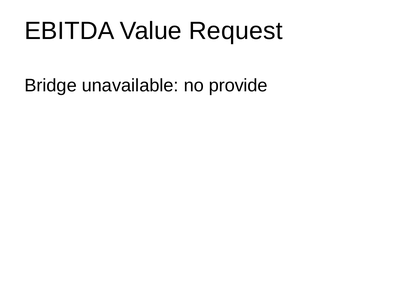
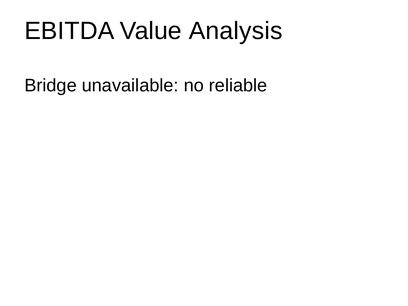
Request: Request -> Analysis
provide: provide -> reliable
